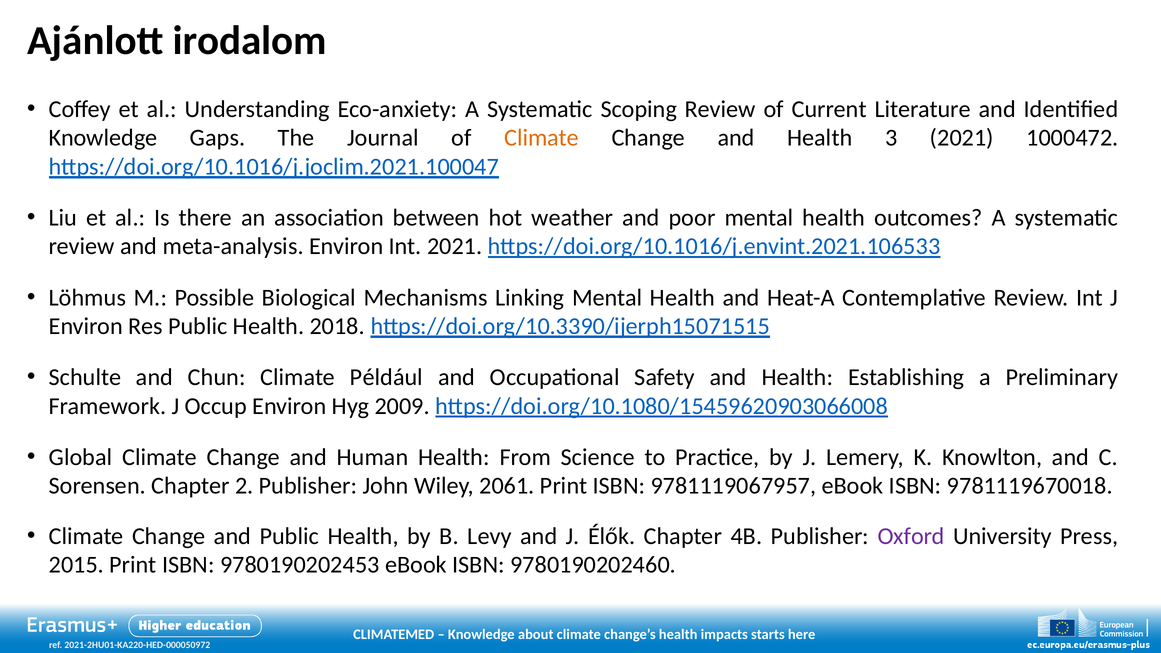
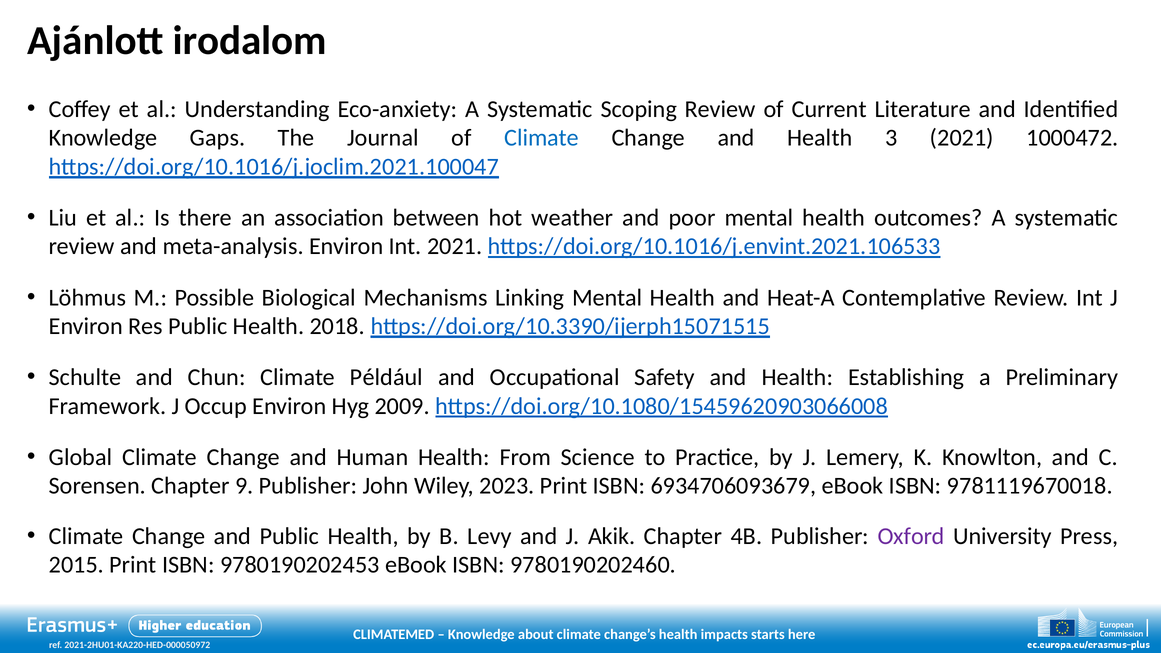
Climate at (542, 138) colour: orange -> blue
2: 2 -> 9
2061: 2061 -> 2023
9781119067957: 9781119067957 -> 6934706093679
Élők: Élők -> Akik
